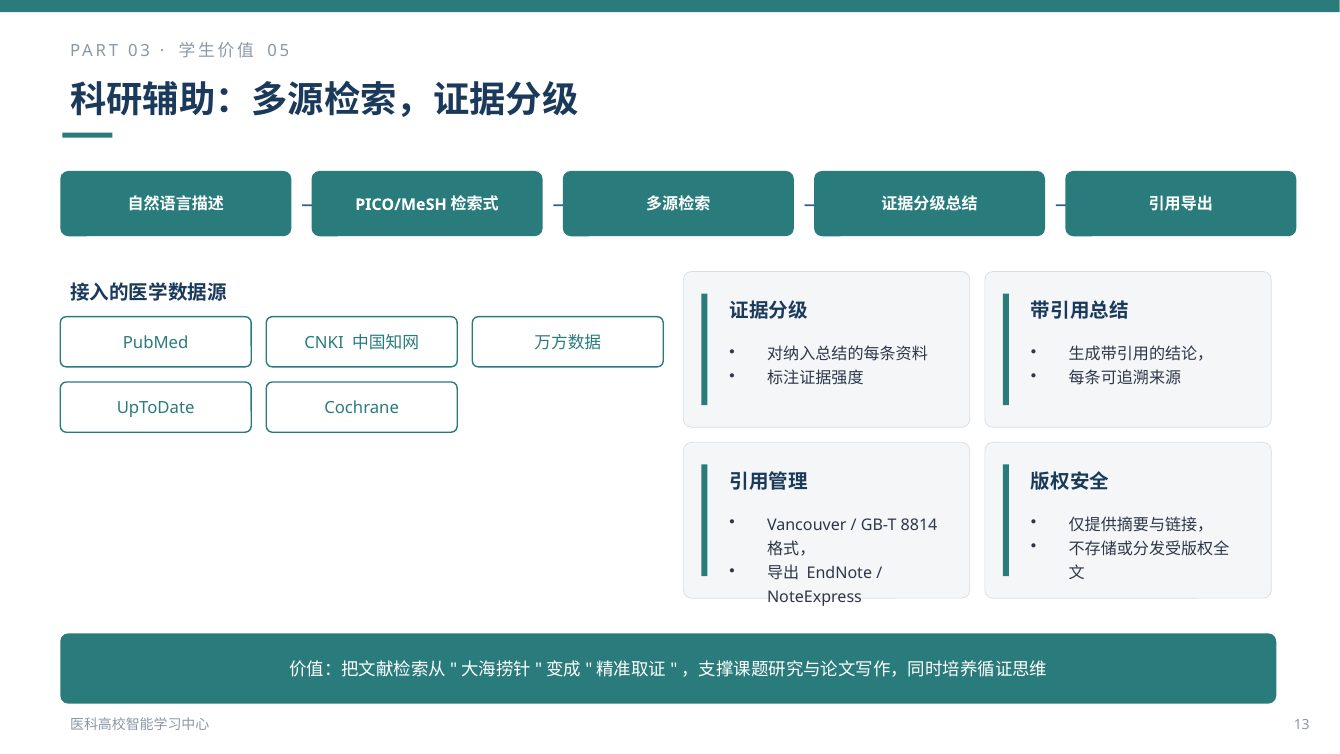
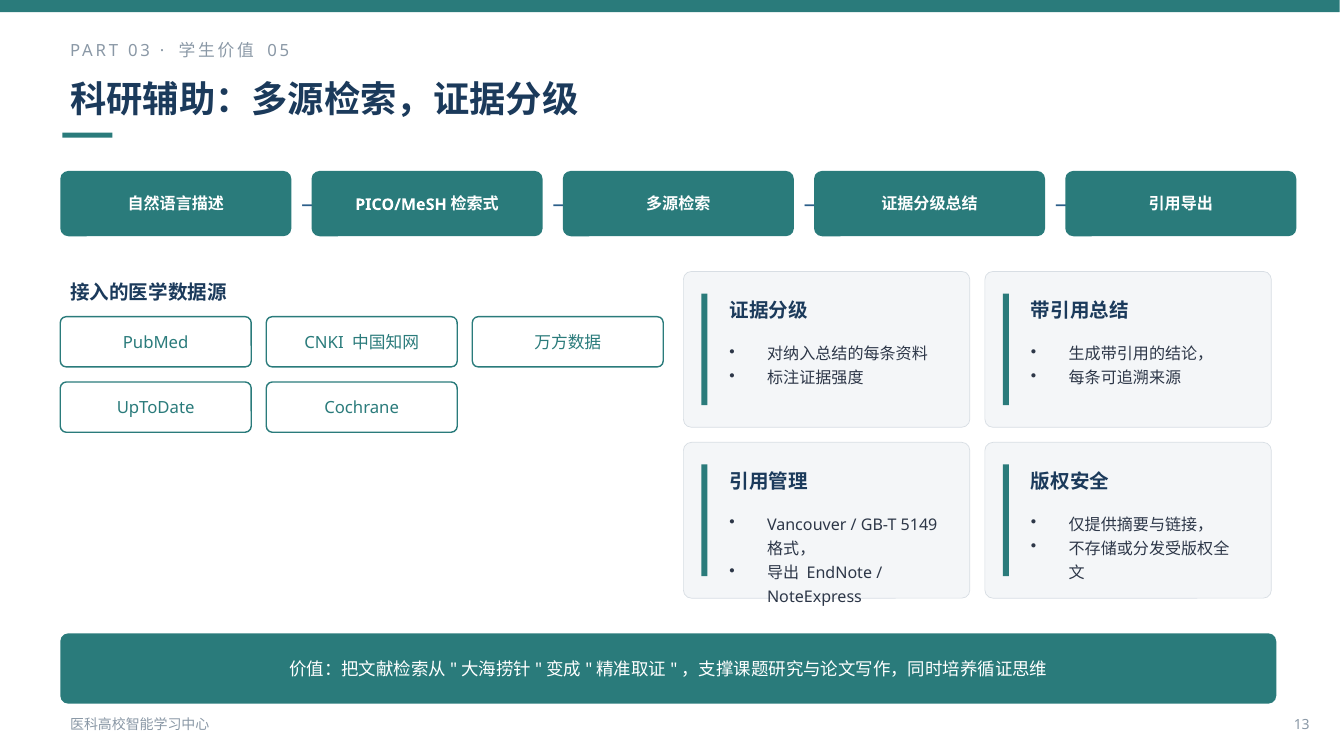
8814: 8814 -> 5149
